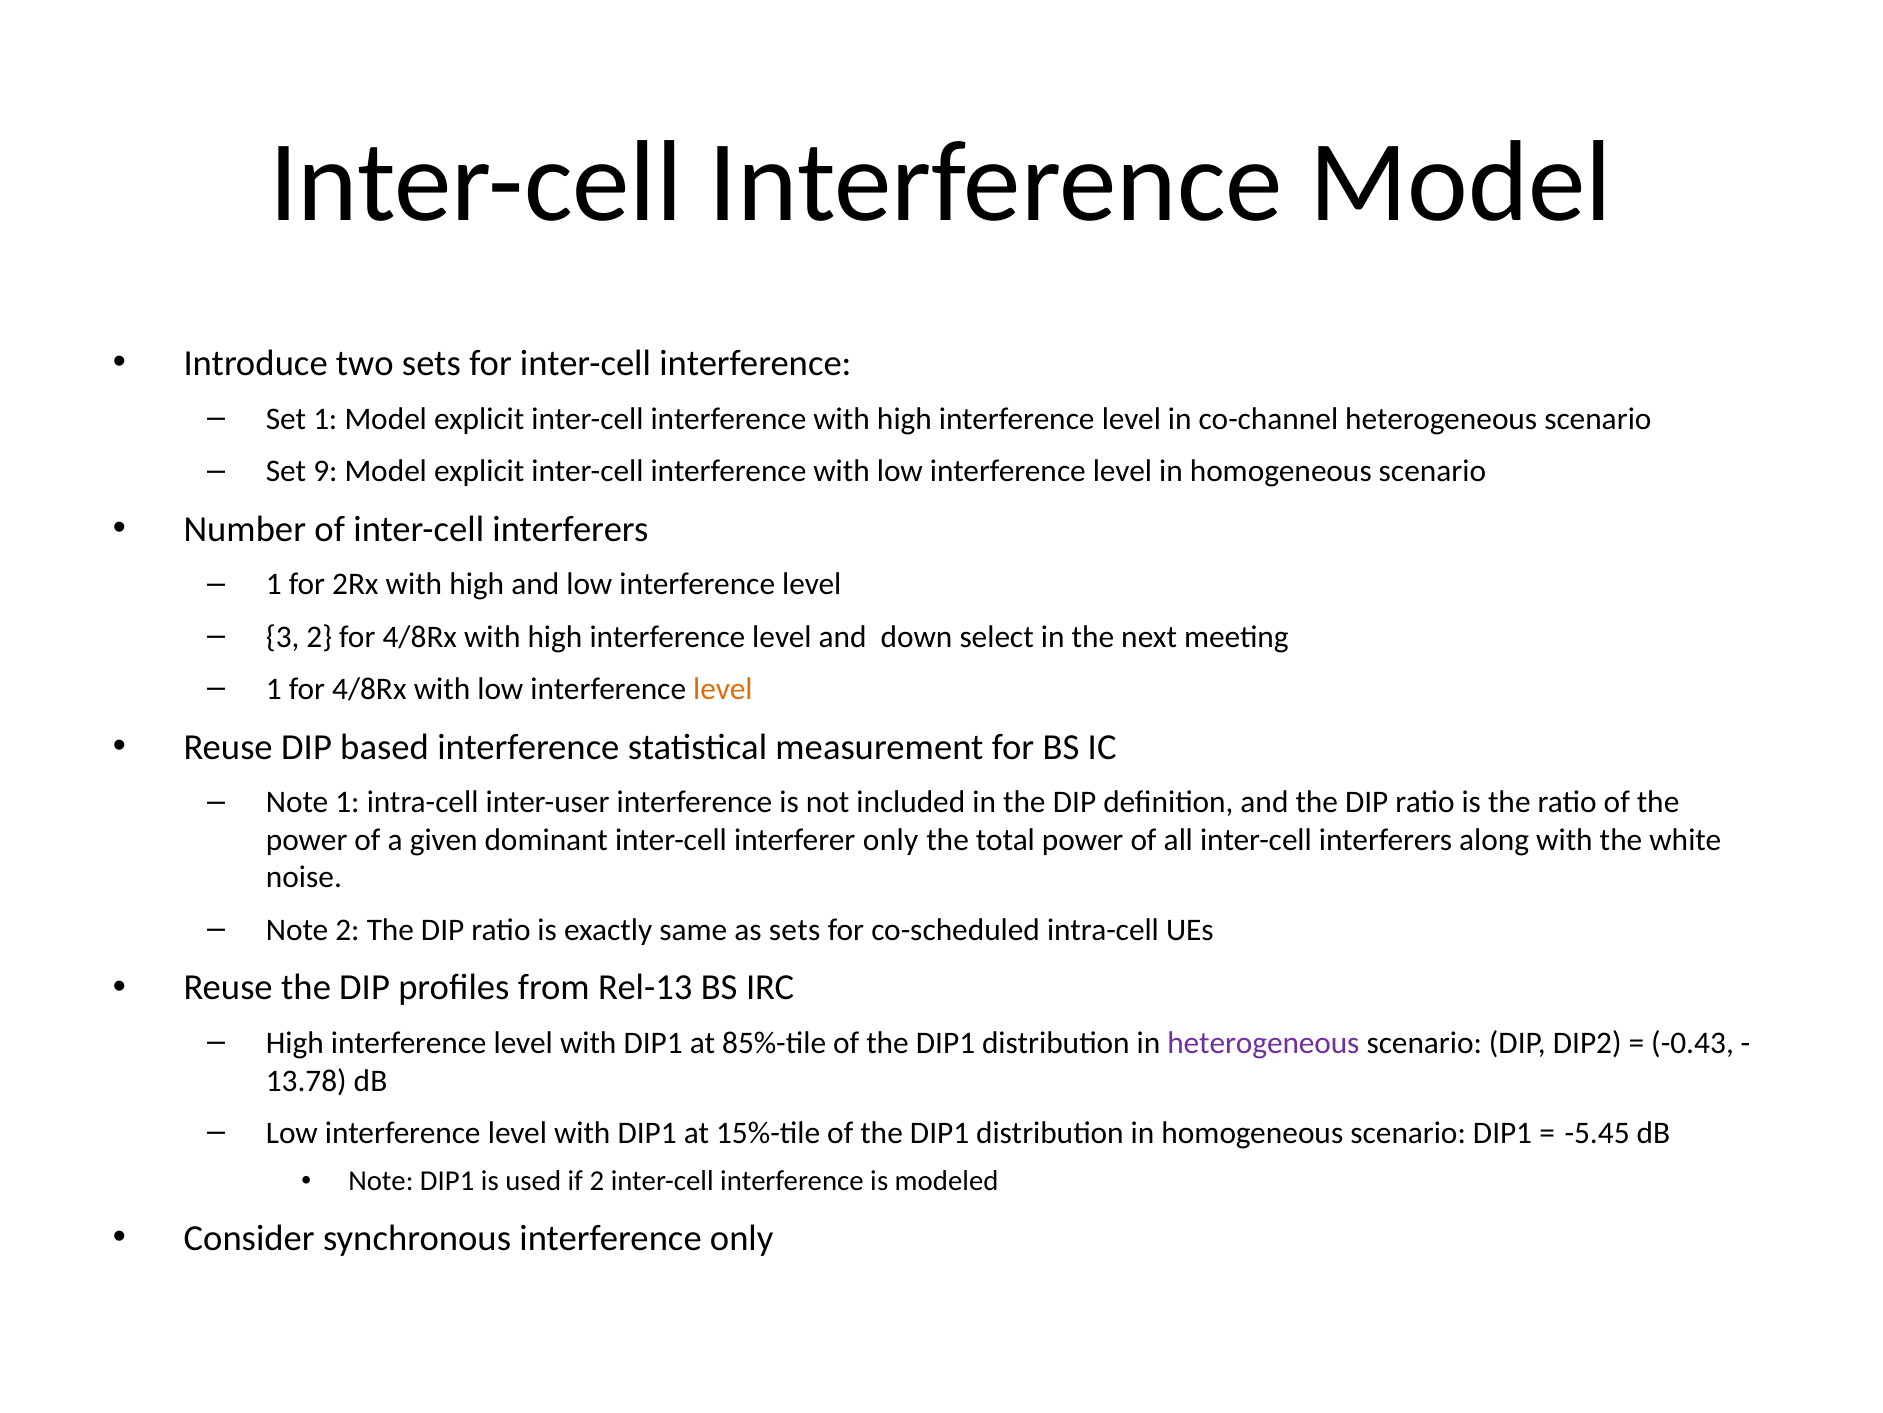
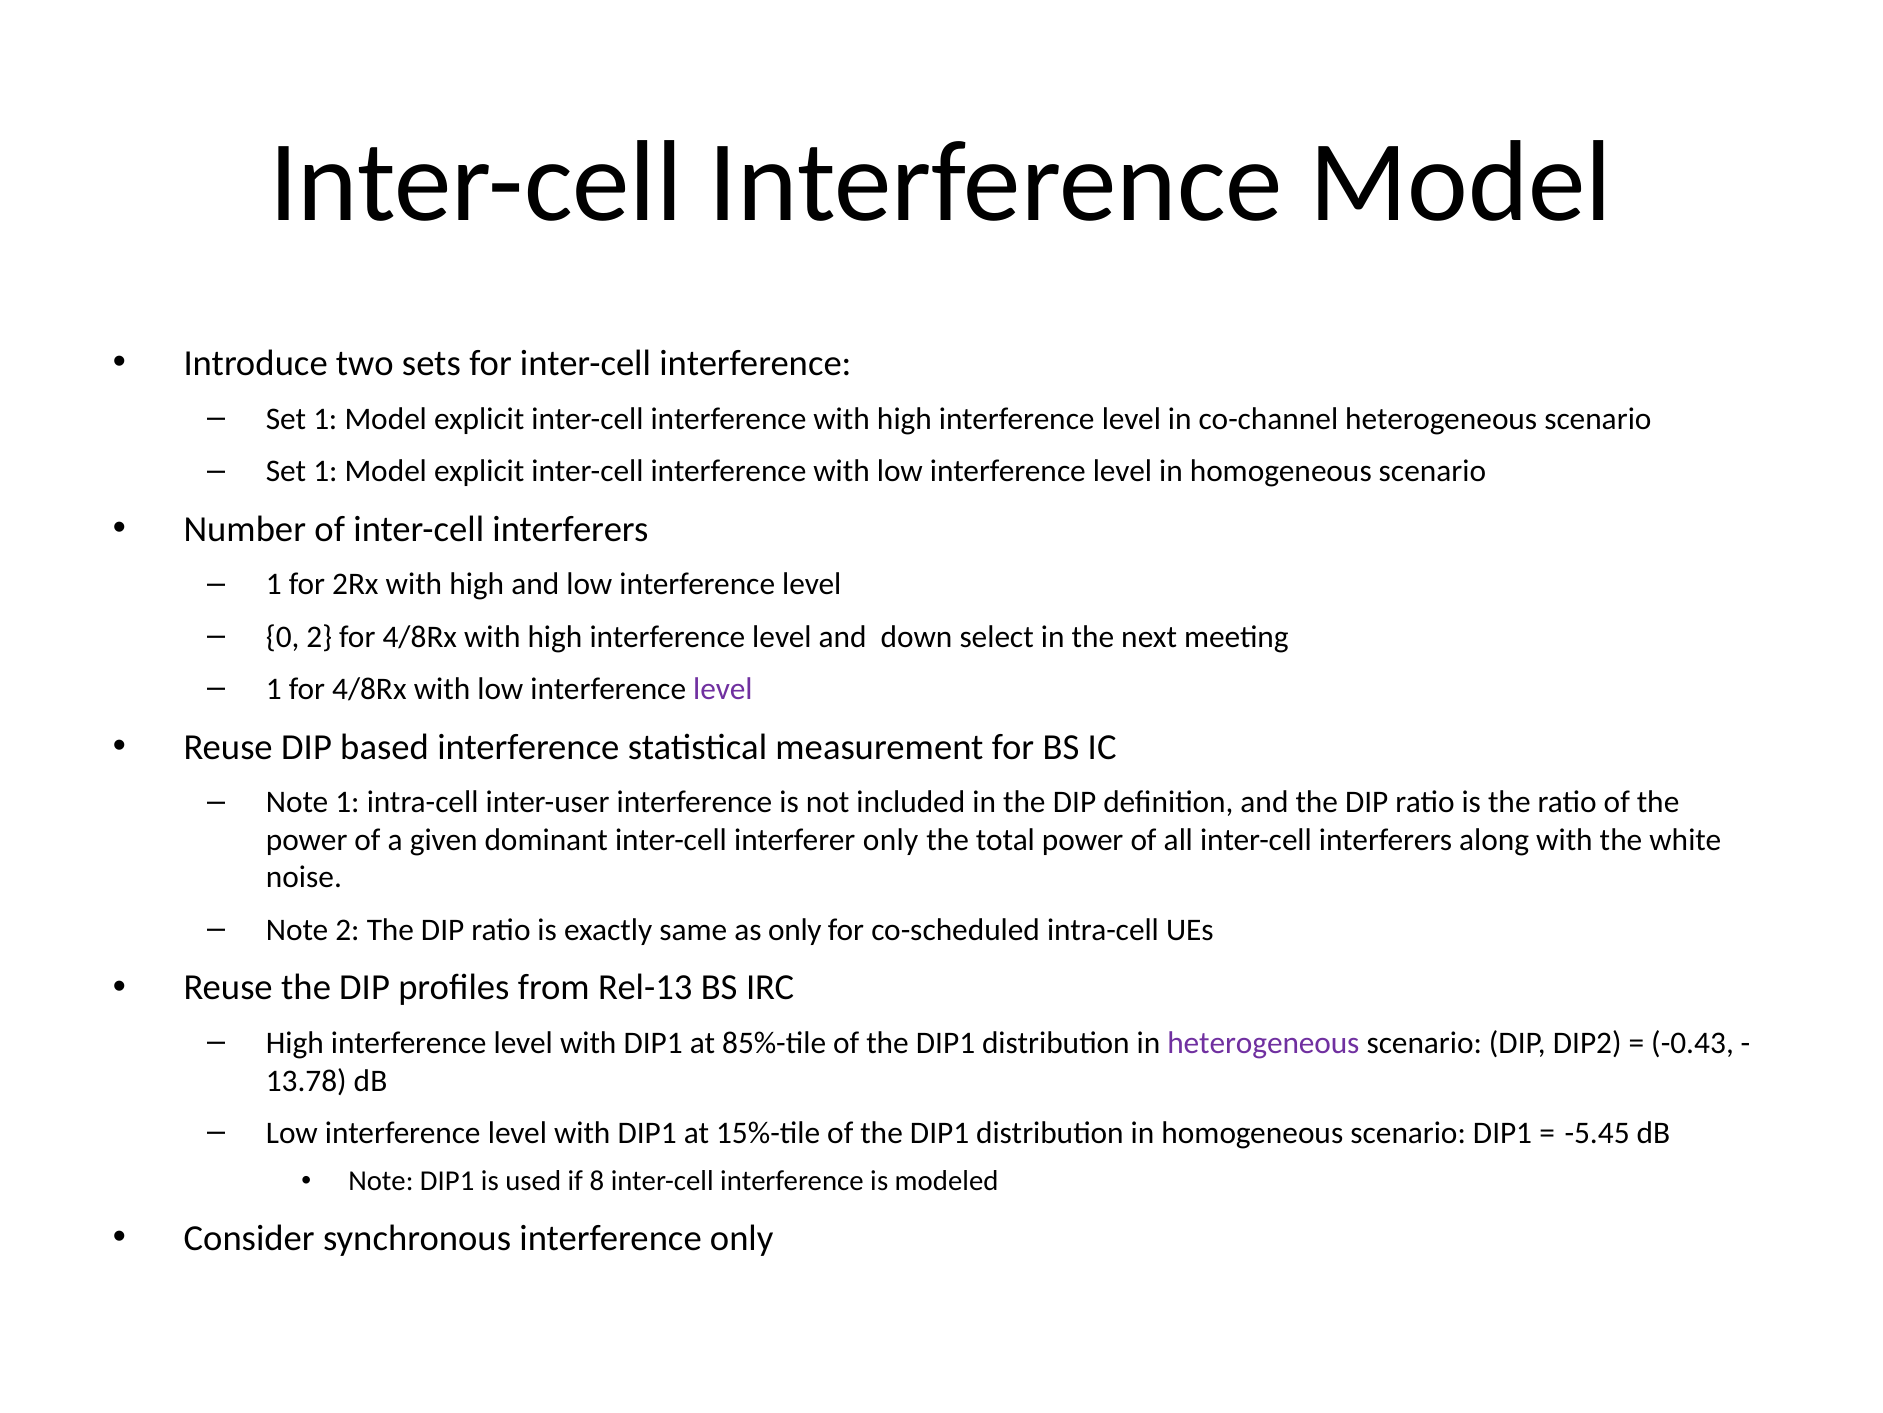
9 at (325, 471): 9 -> 1
3: 3 -> 0
level at (723, 689) colour: orange -> purple
as sets: sets -> only
if 2: 2 -> 8
